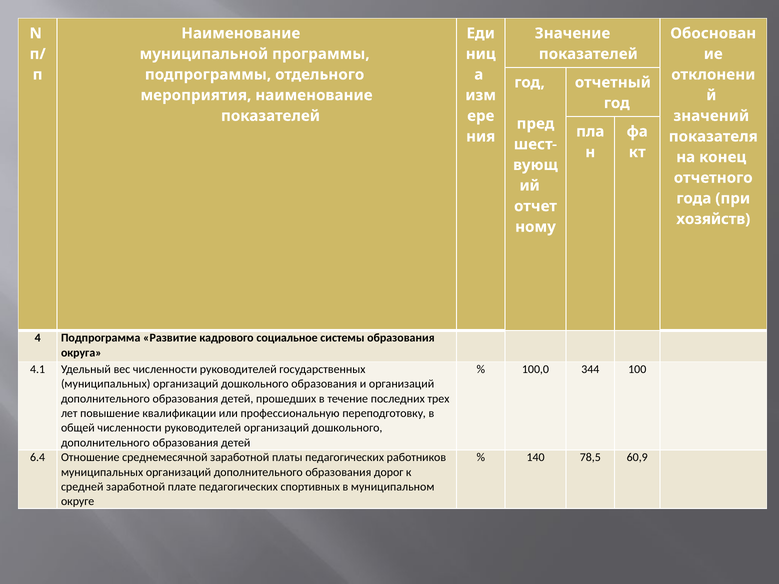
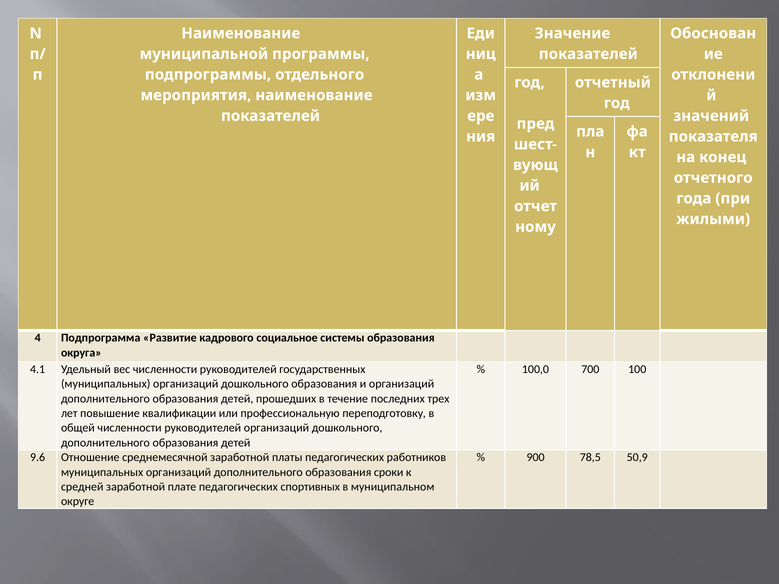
хозяйств: хозяйств -> жилыми
344: 344 -> 700
6.4: 6.4 -> 9.6
140: 140 -> 900
60,9: 60,9 -> 50,9
дорог: дорог -> сроки
